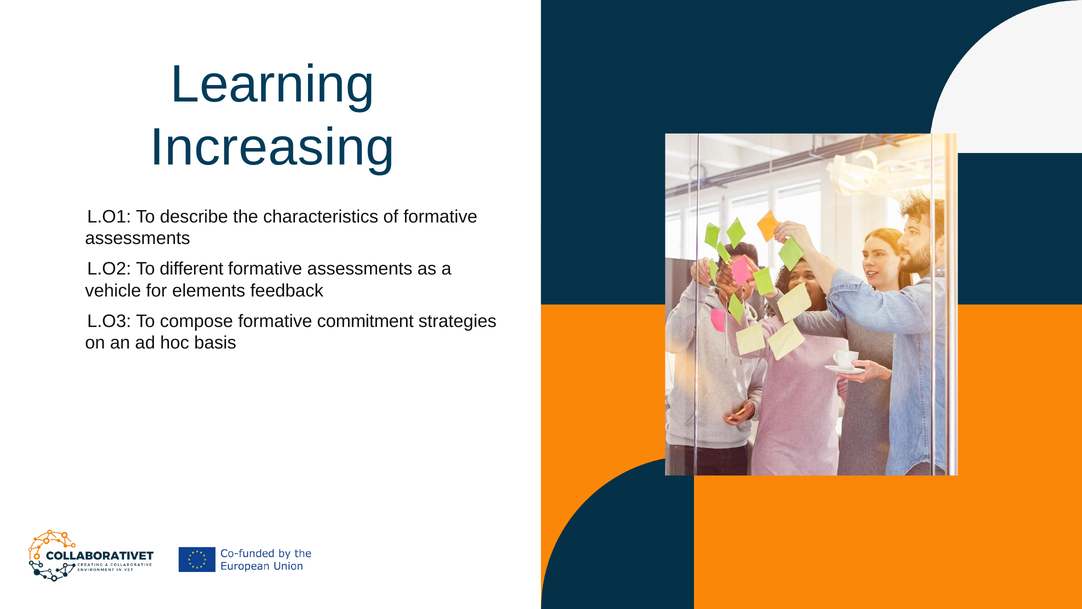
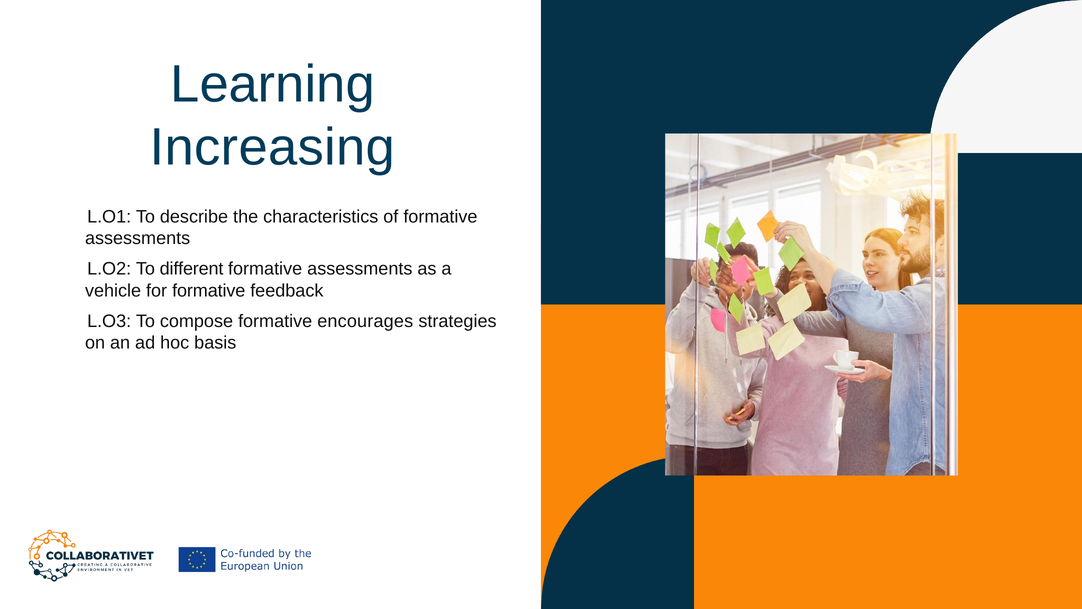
for elements: elements -> formative
commitment: commitment -> encourages
